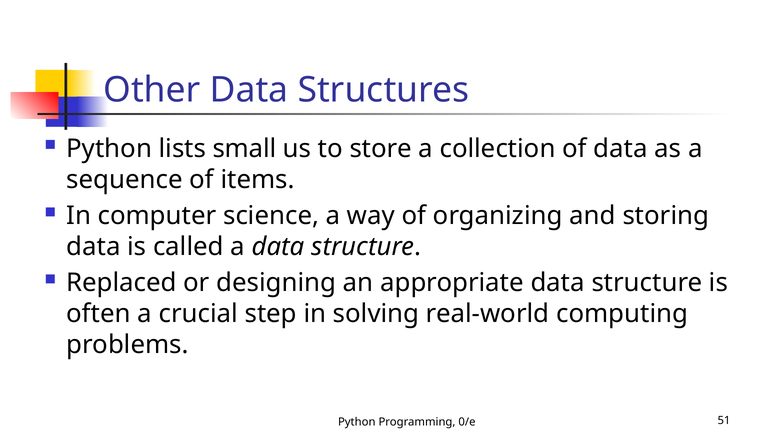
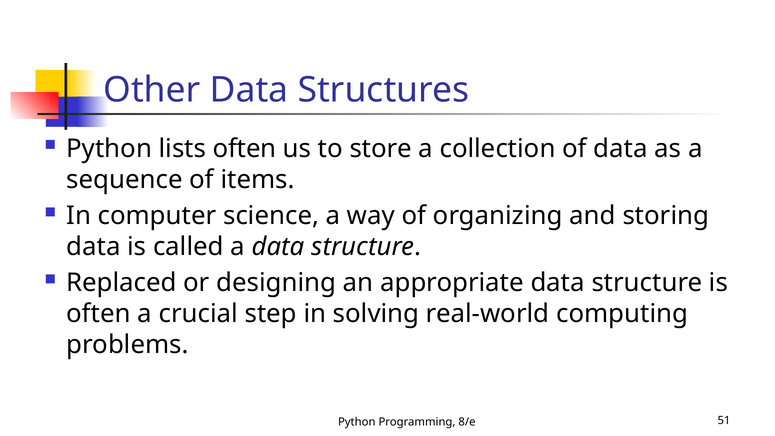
lists small: small -> often
0/e: 0/e -> 8/e
